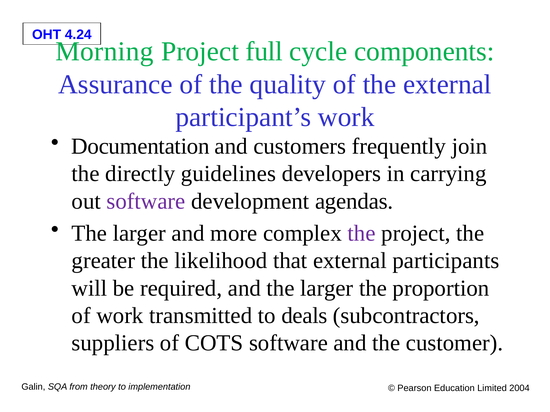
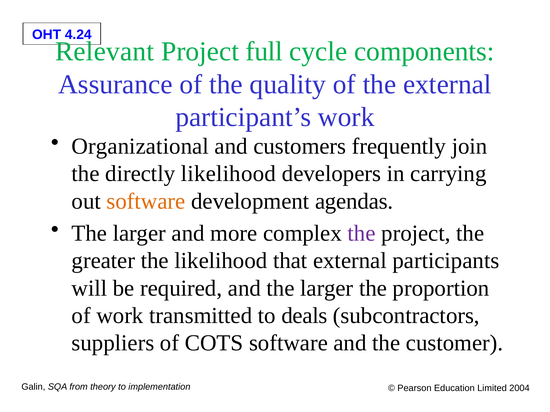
Morning: Morning -> Relevant
Documentation: Documentation -> Organizational
directly guidelines: guidelines -> likelihood
software at (146, 201) colour: purple -> orange
